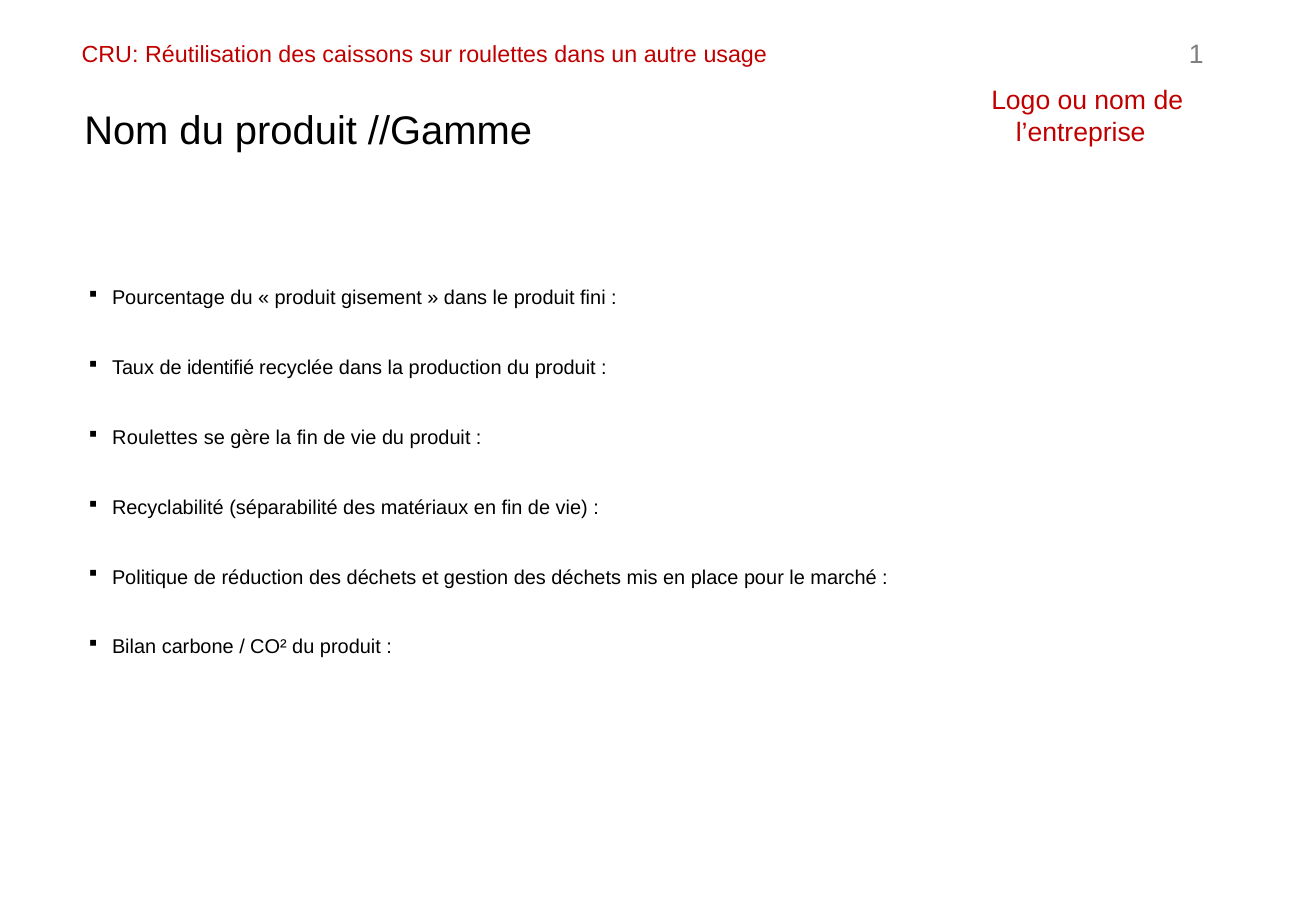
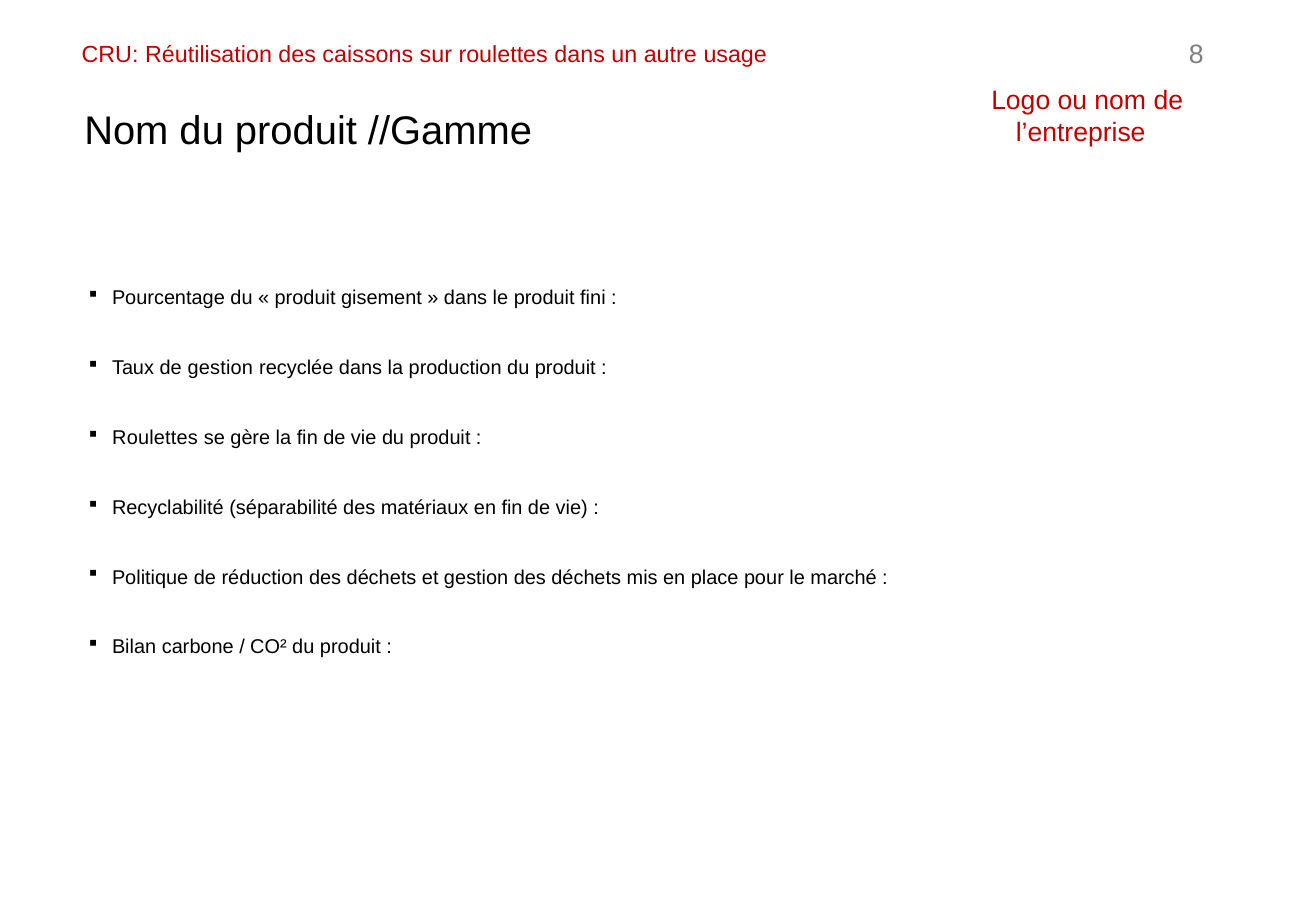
1: 1 -> 8
de identifié: identifié -> gestion
